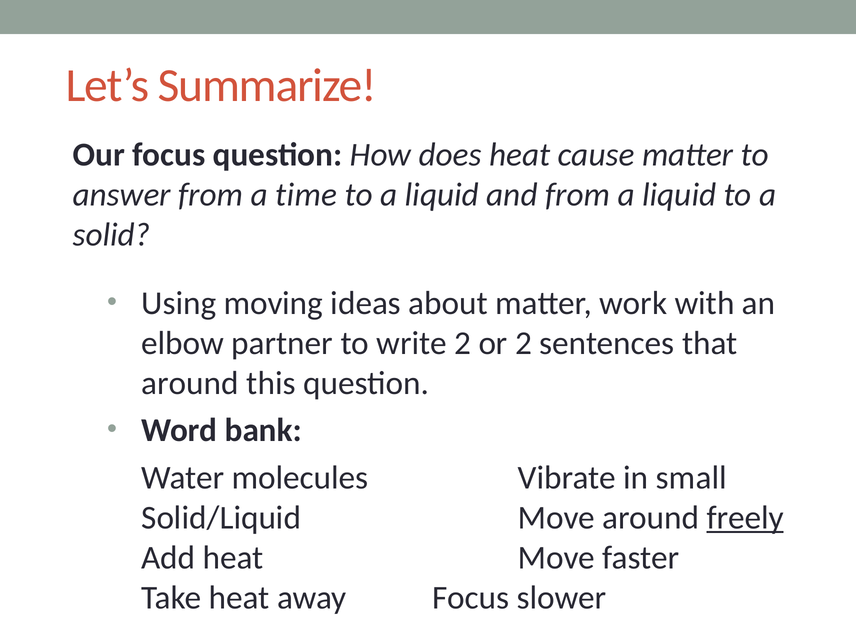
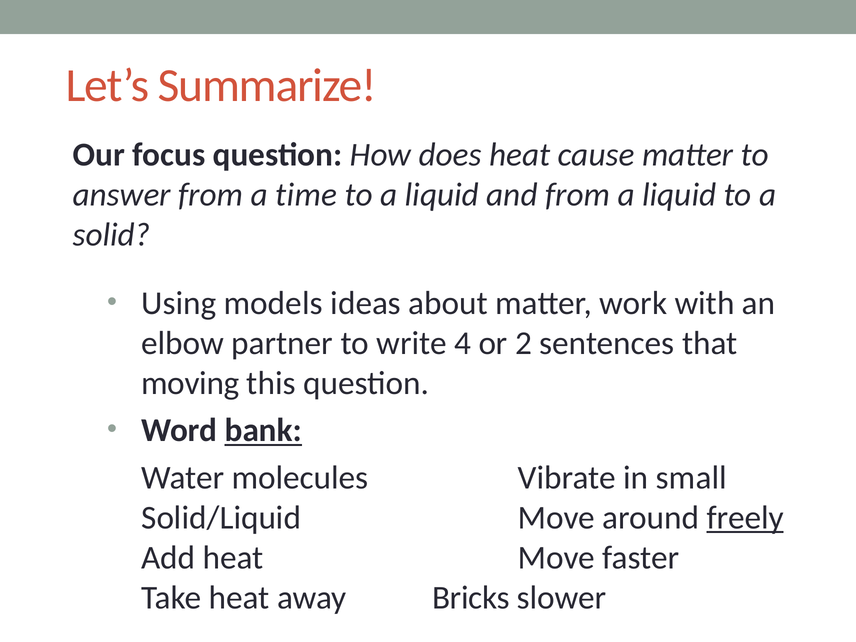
moving: moving -> models
write 2: 2 -> 4
around at (190, 383): around -> moving
bank underline: none -> present
away Focus: Focus -> Bricks
